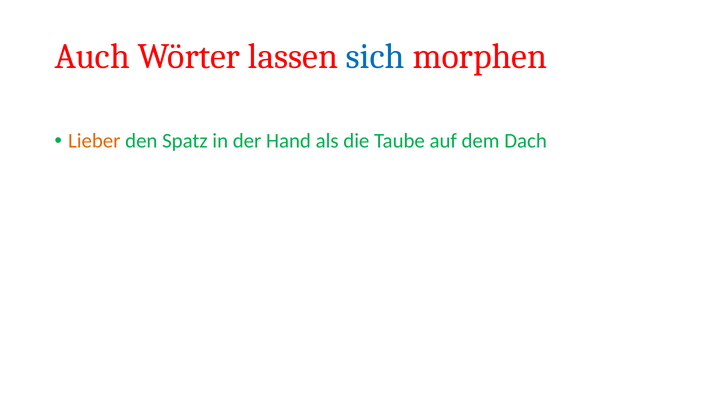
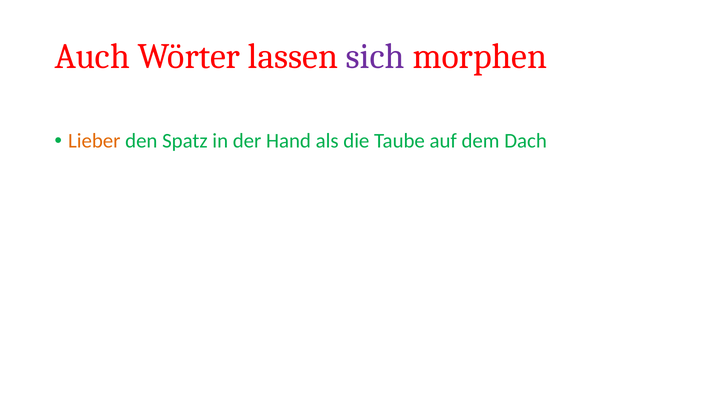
sich colour: blue -> purple
